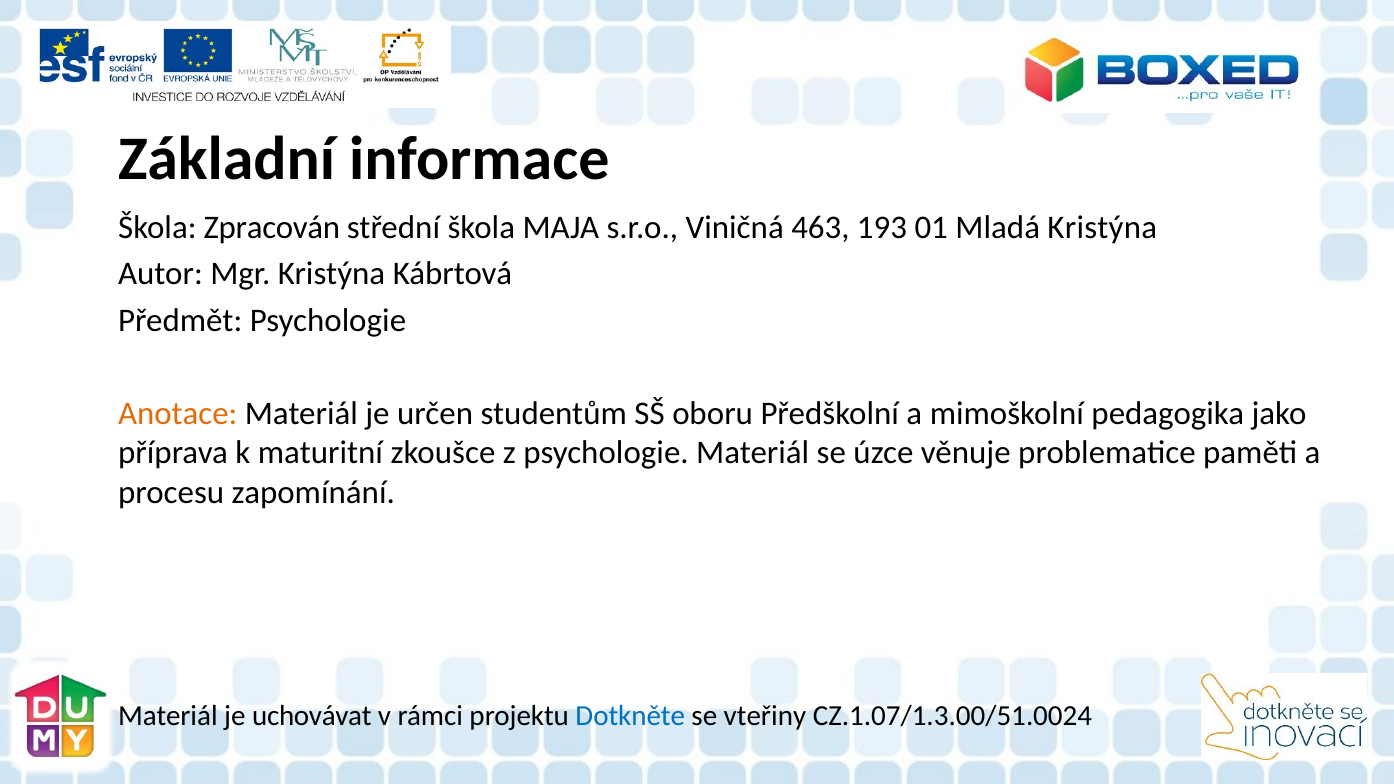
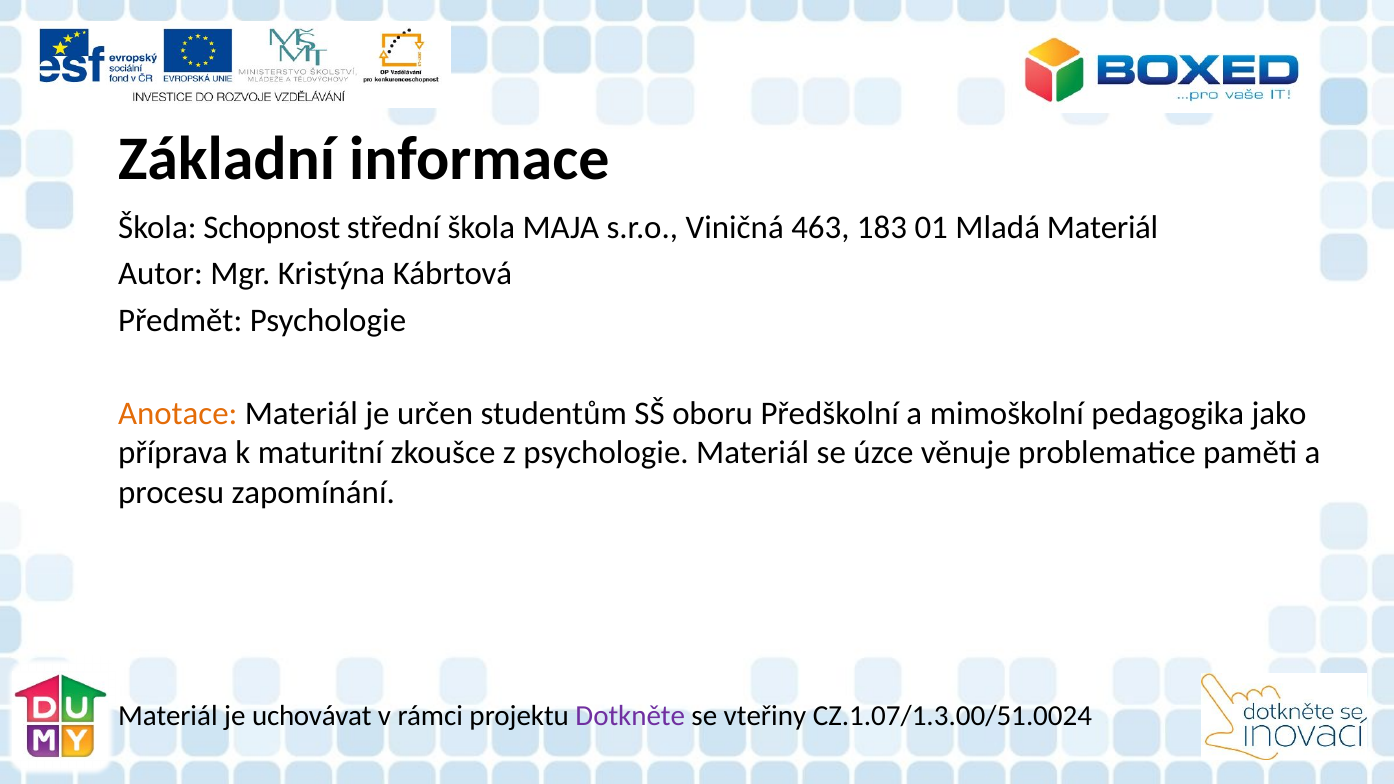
Zpracován: Zpracován -> Schopnost
193: 193 -> 183
Mladá Kristýna: Kristýna -> Materiál
Dotkněte colour: blue -> purple
